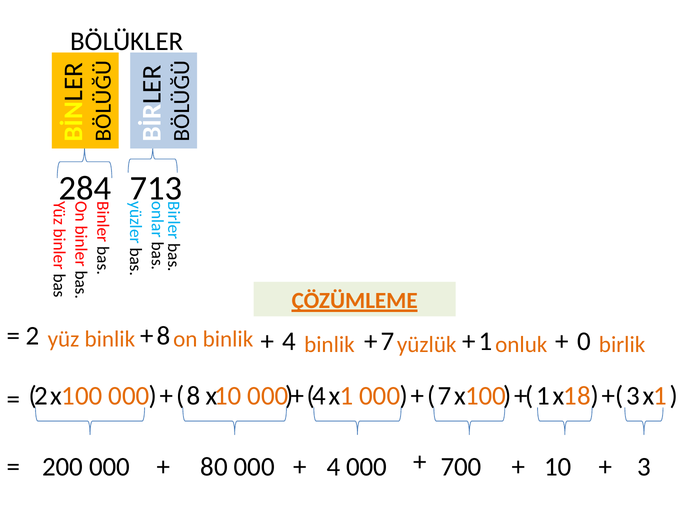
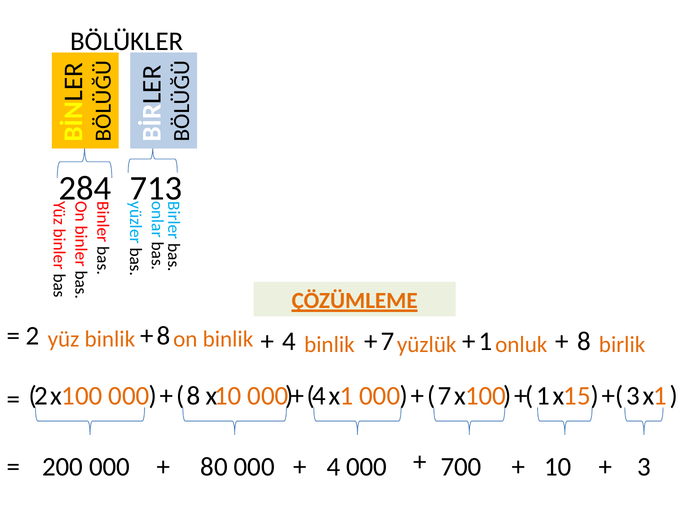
4 0: 0 -> 8
18: 18 -> 15
